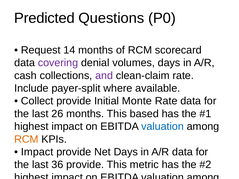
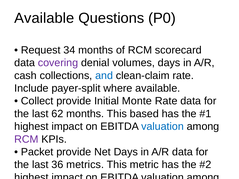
Predicted at (44, 18): Predicted -> Available
14: 14 -> 34
and colour: purple -> blue
26: 26 -> 62
RCM at (26, 139) colour: orange -> purple
Impact at (37, 152): Impact -> Packet
36 provide: provide -> metrics
